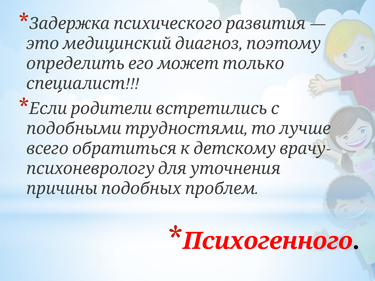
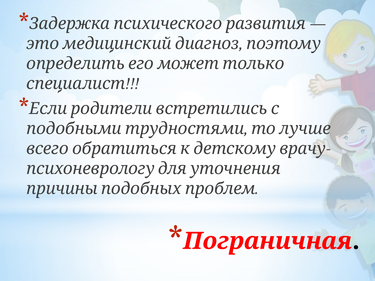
Психогенного: Психогенного -> Пограничная
